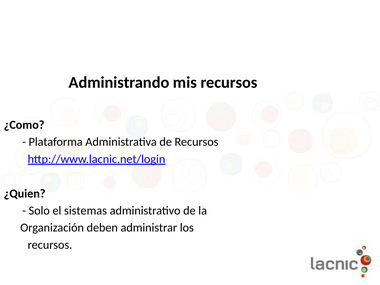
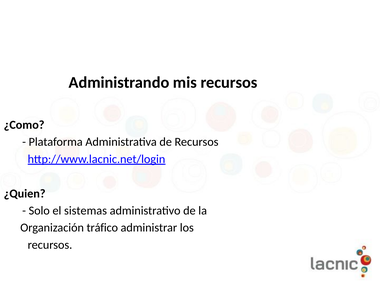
deben: deben -> tráfico
